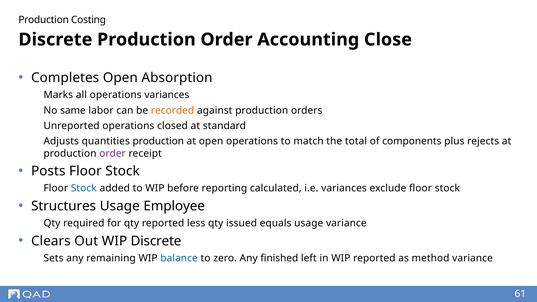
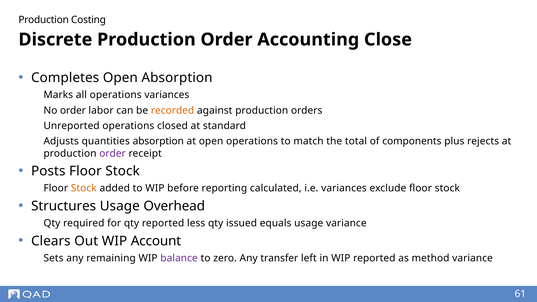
No same: same -> order
quantities production: production -> absorption
Stock at (84, 188) colour: blue -> orange
Employee: Employee -> Overhead
WIP Discrete: Discrete -> Account
balance colour: blue -> purple
finished: finished -> transfer
